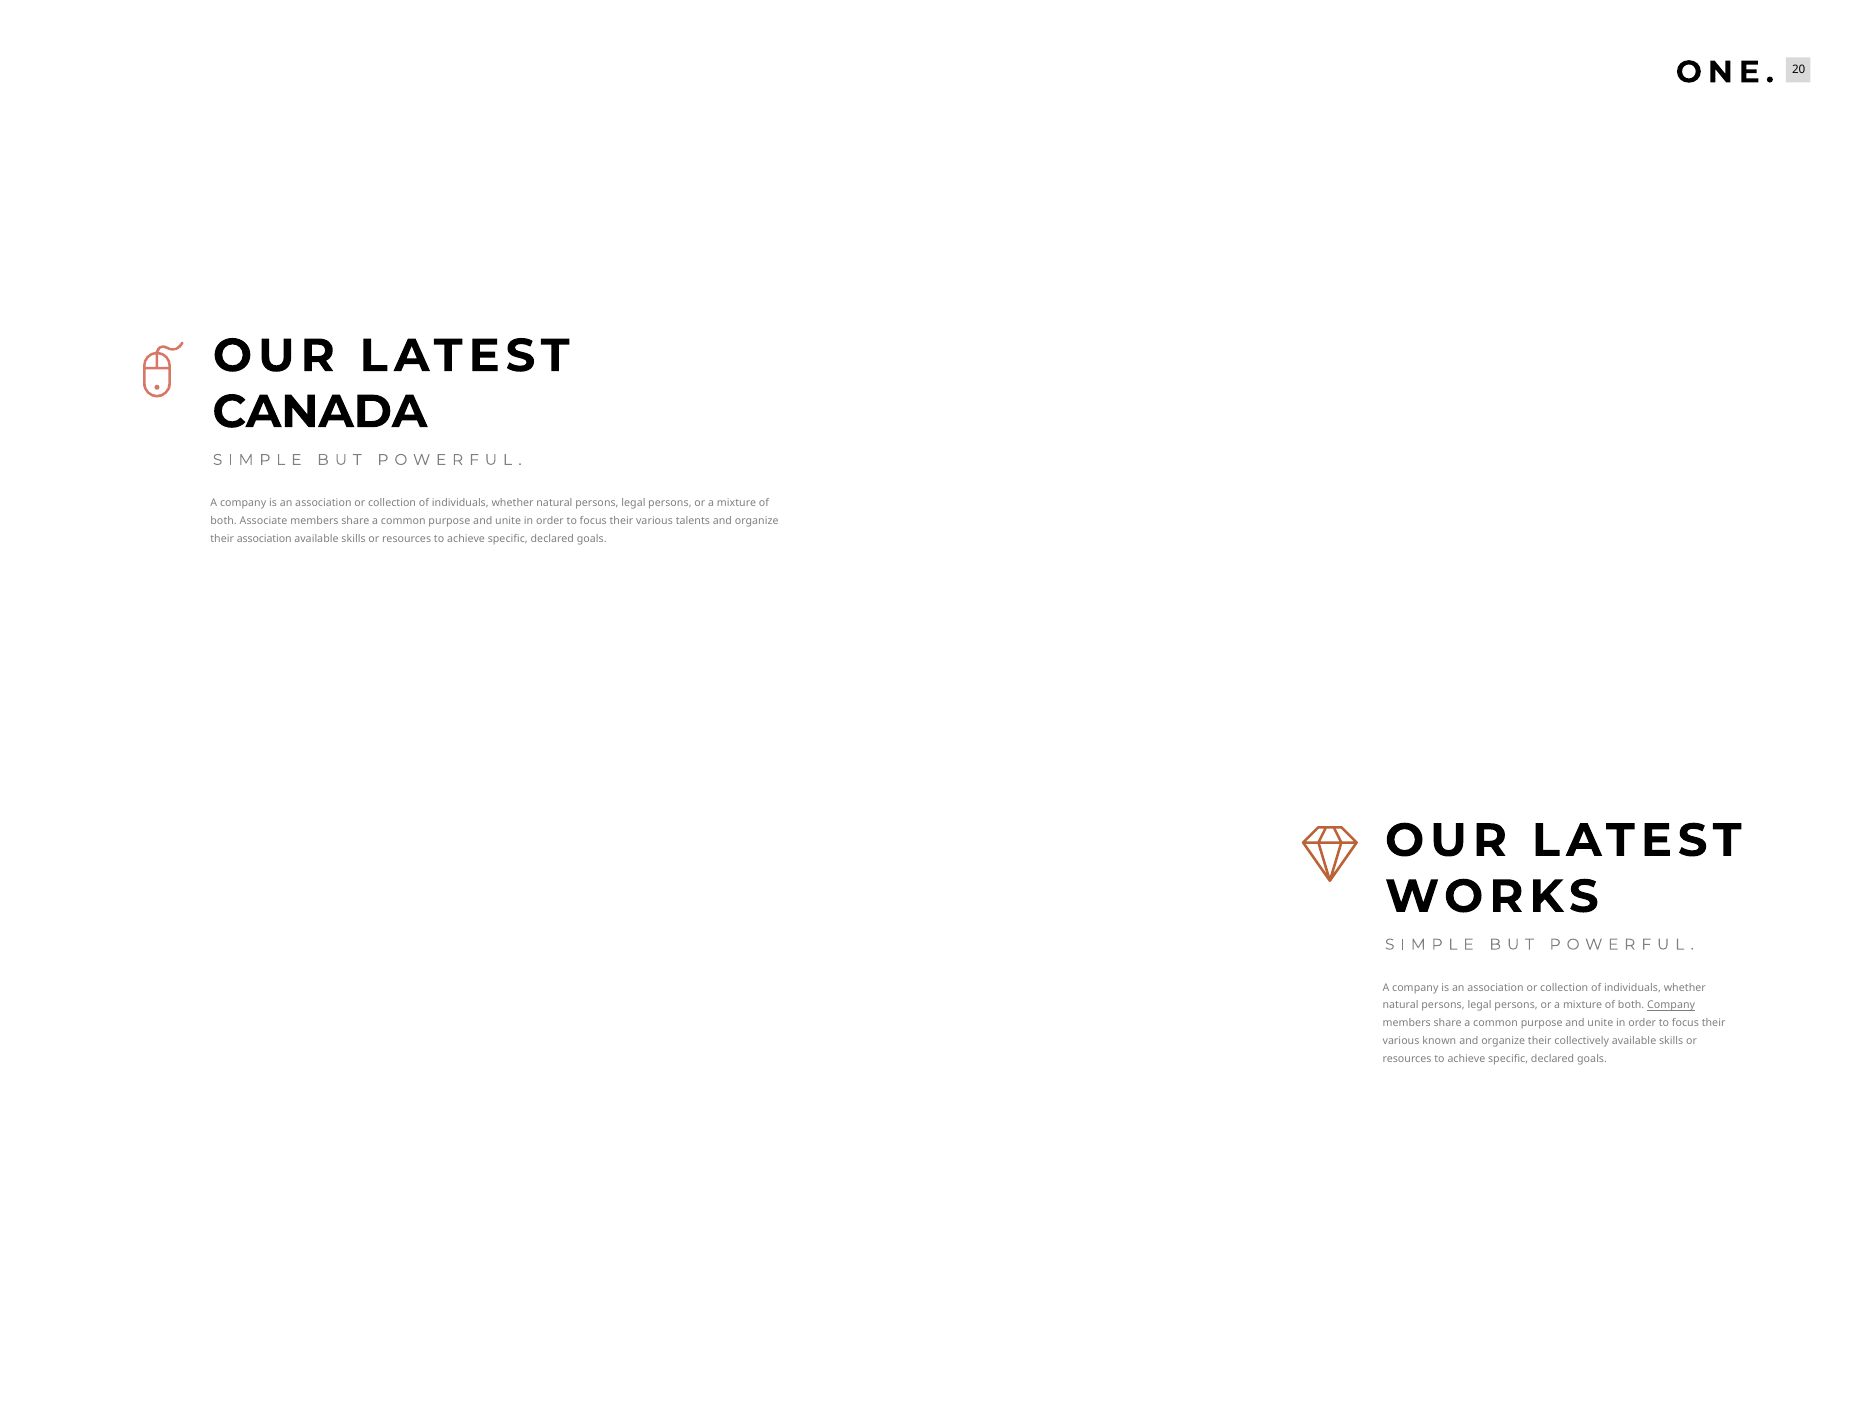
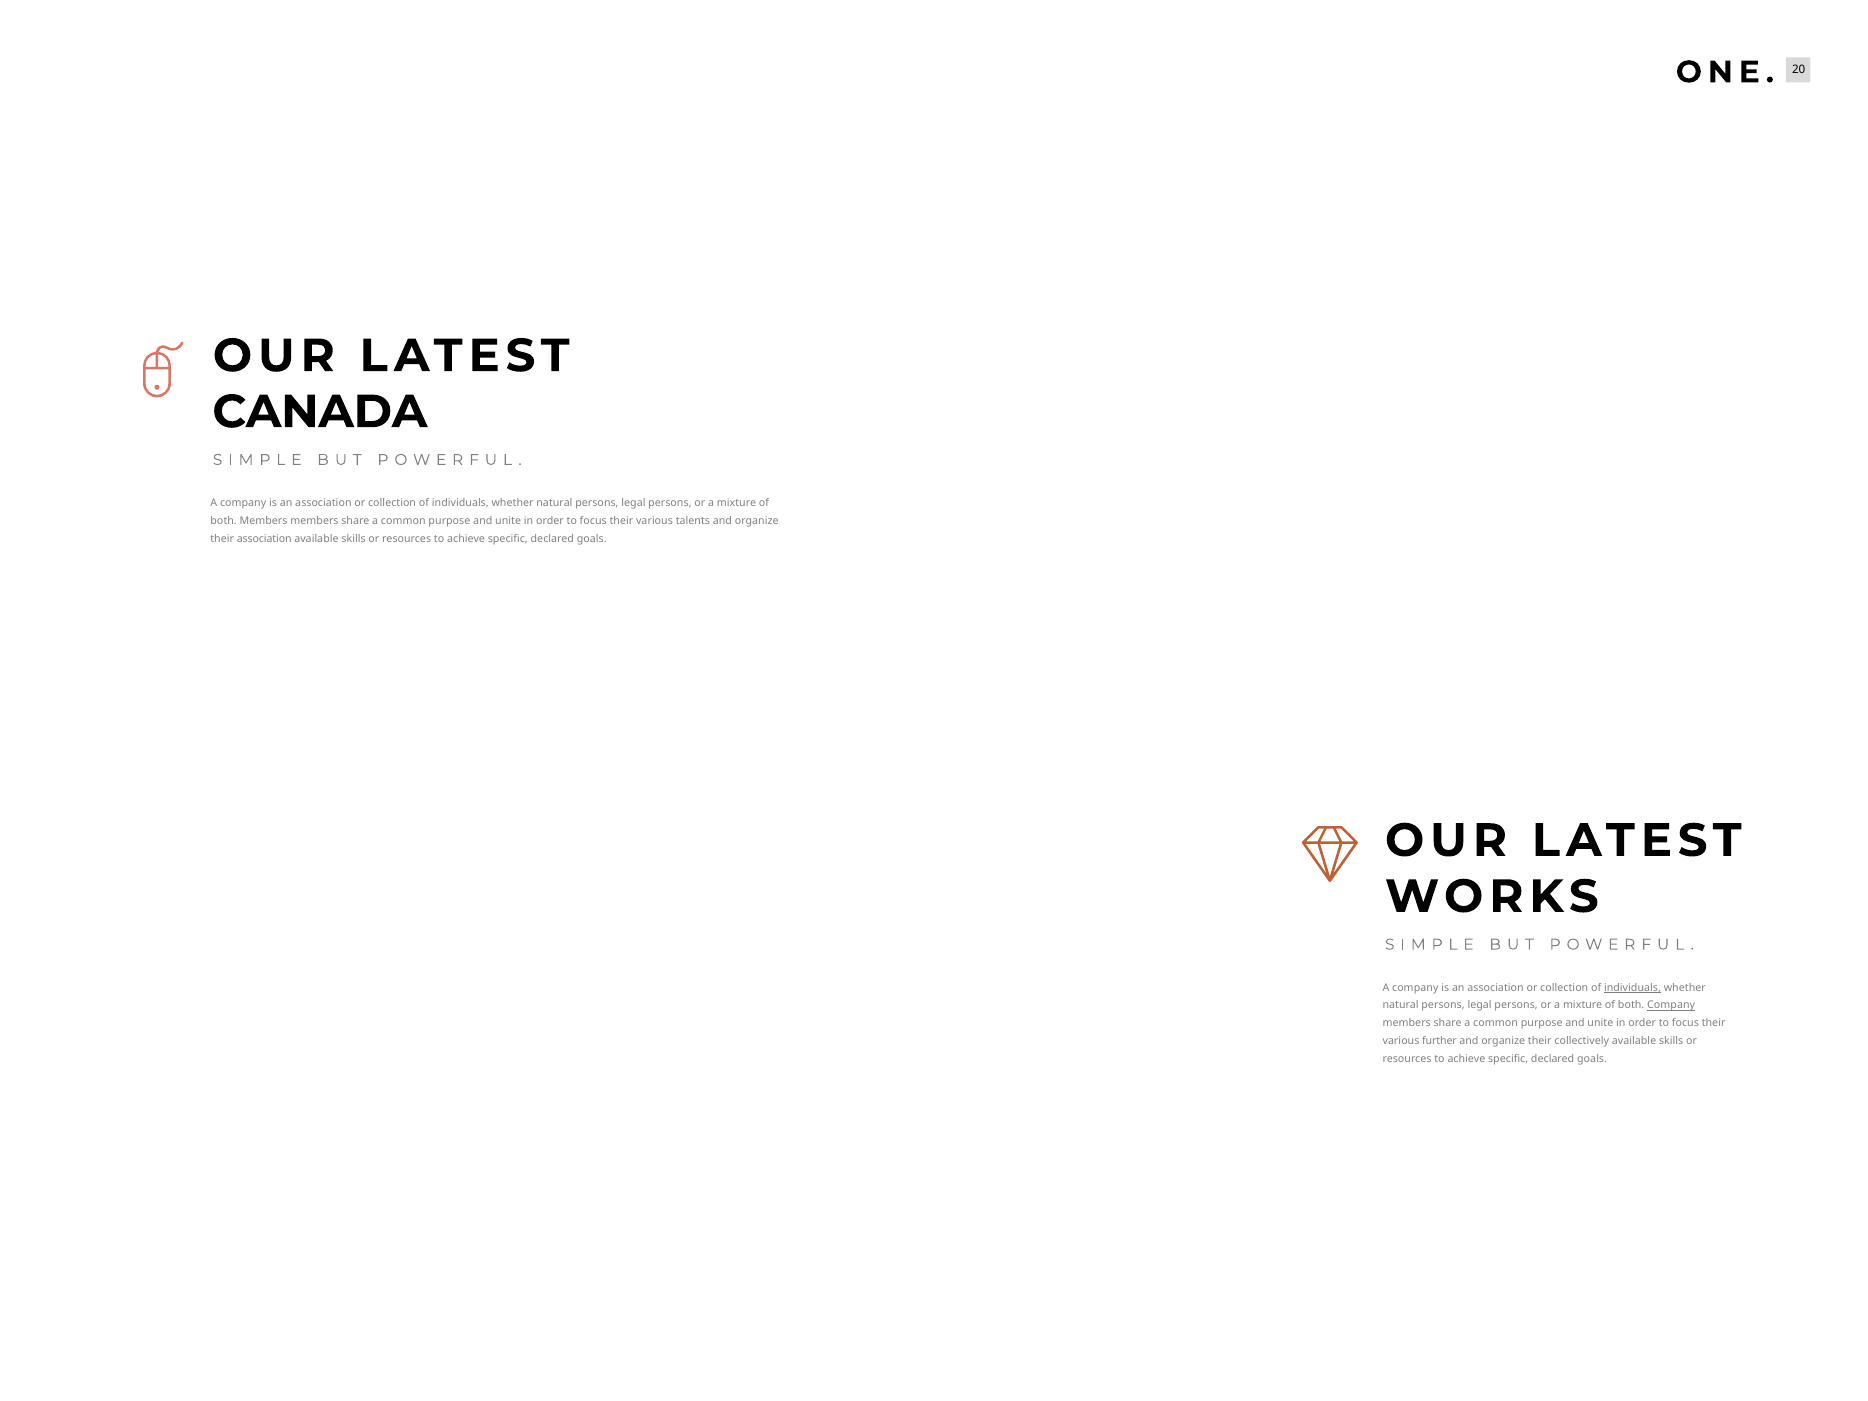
both Associate: Associate -> Members
individuals at (1632, 988) underline: none -> present
known: known -> further
